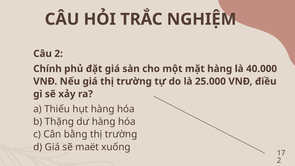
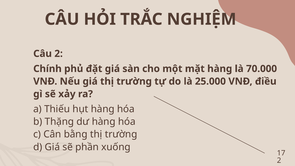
40.000: 40.000 -> 70.000
maët: maët -> phần
